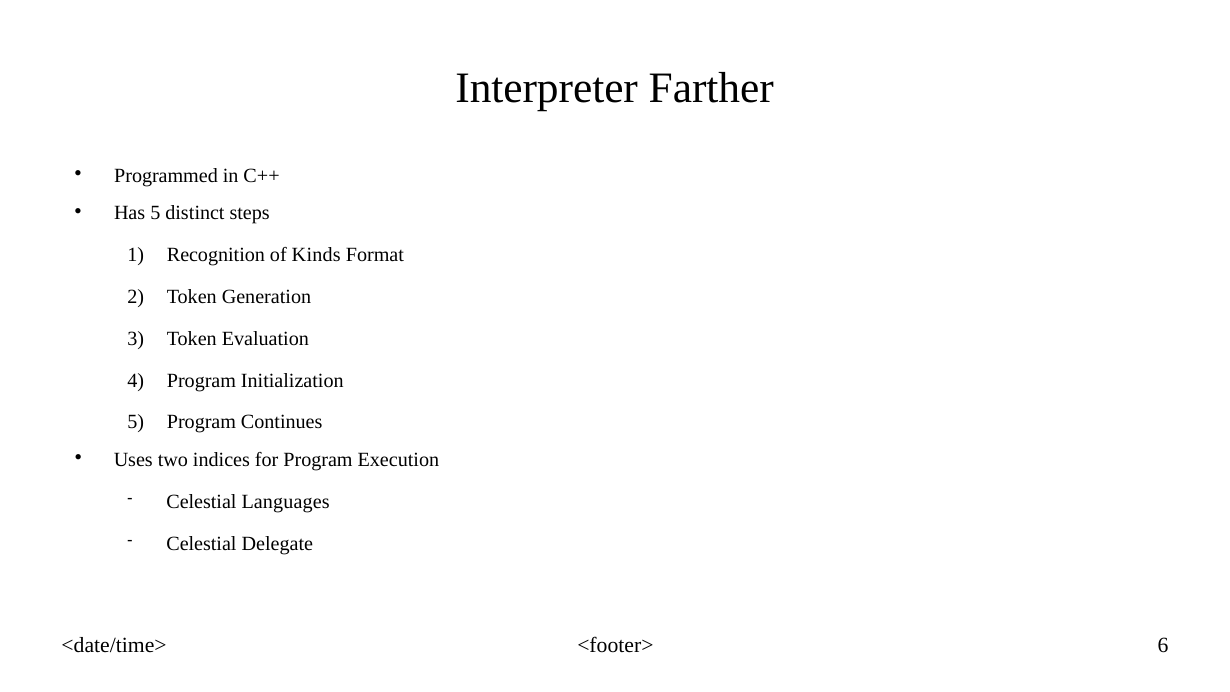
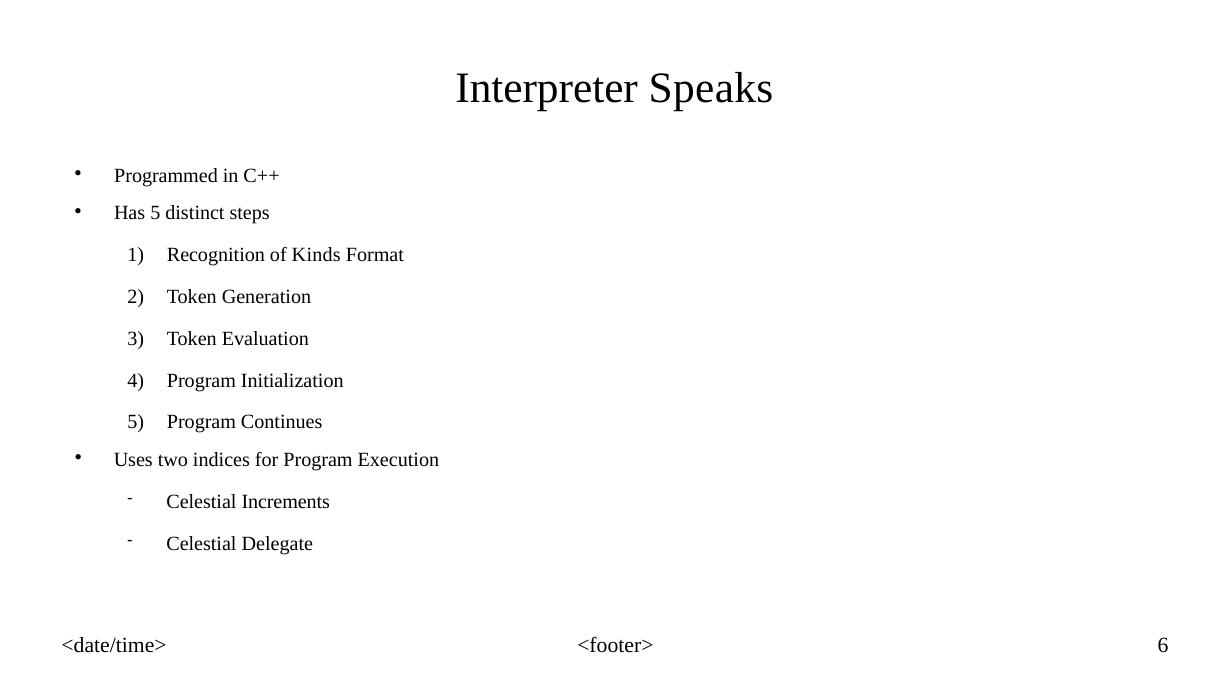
Farther: Farther -> Speaks
Languages: Languages -> Increments
